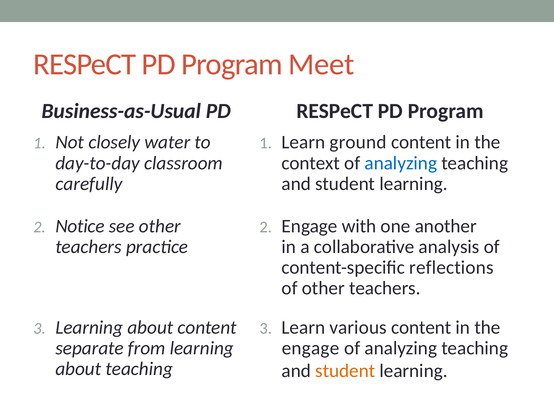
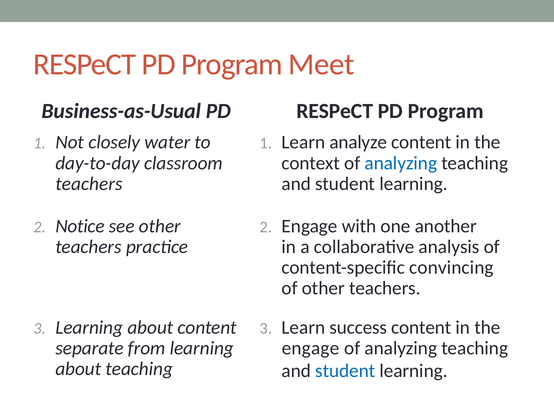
ground: ground -> analyze
carefully at (89, 184): carefully -> teachers
reflections: reflections -> convincing
various: various -> success
student at (345, 371) colour: orange -> blue
